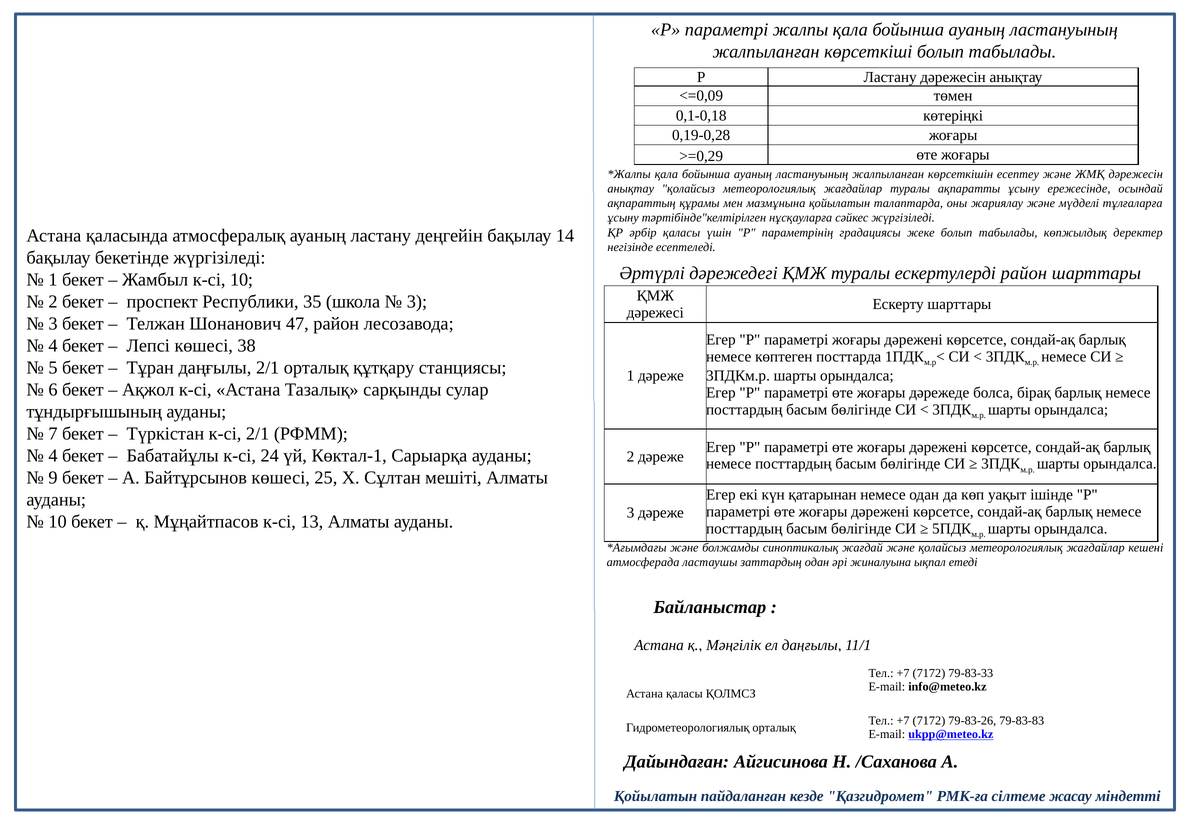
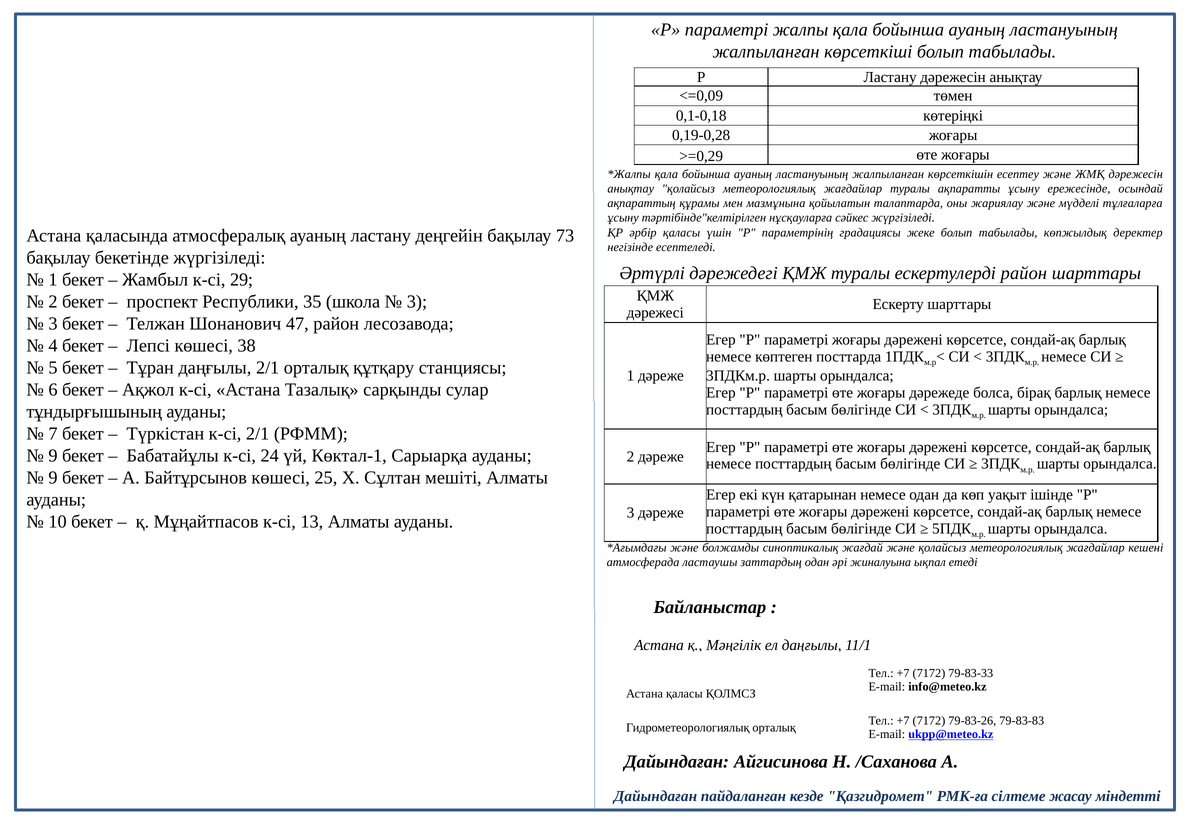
14: 14 -> 73
к-сі 10: 10 -> 29
4 at (53, 456): 4 -> 9
Қойылатын at (656, 796): Қойылатын -> Дайындаған
